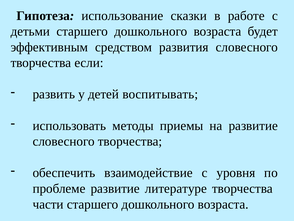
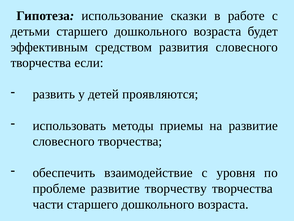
воспитывать: воспитывать -> проявляются
литературе: литературе -> творчеству
